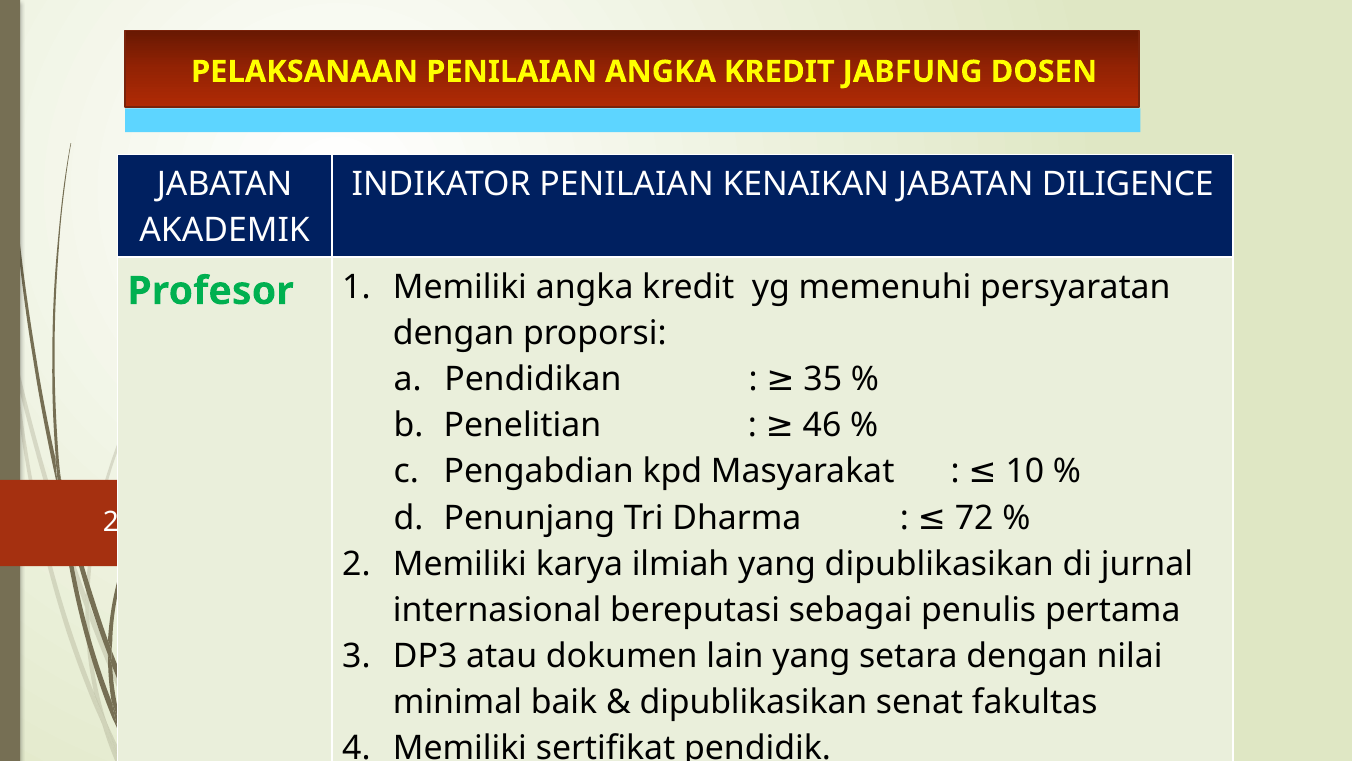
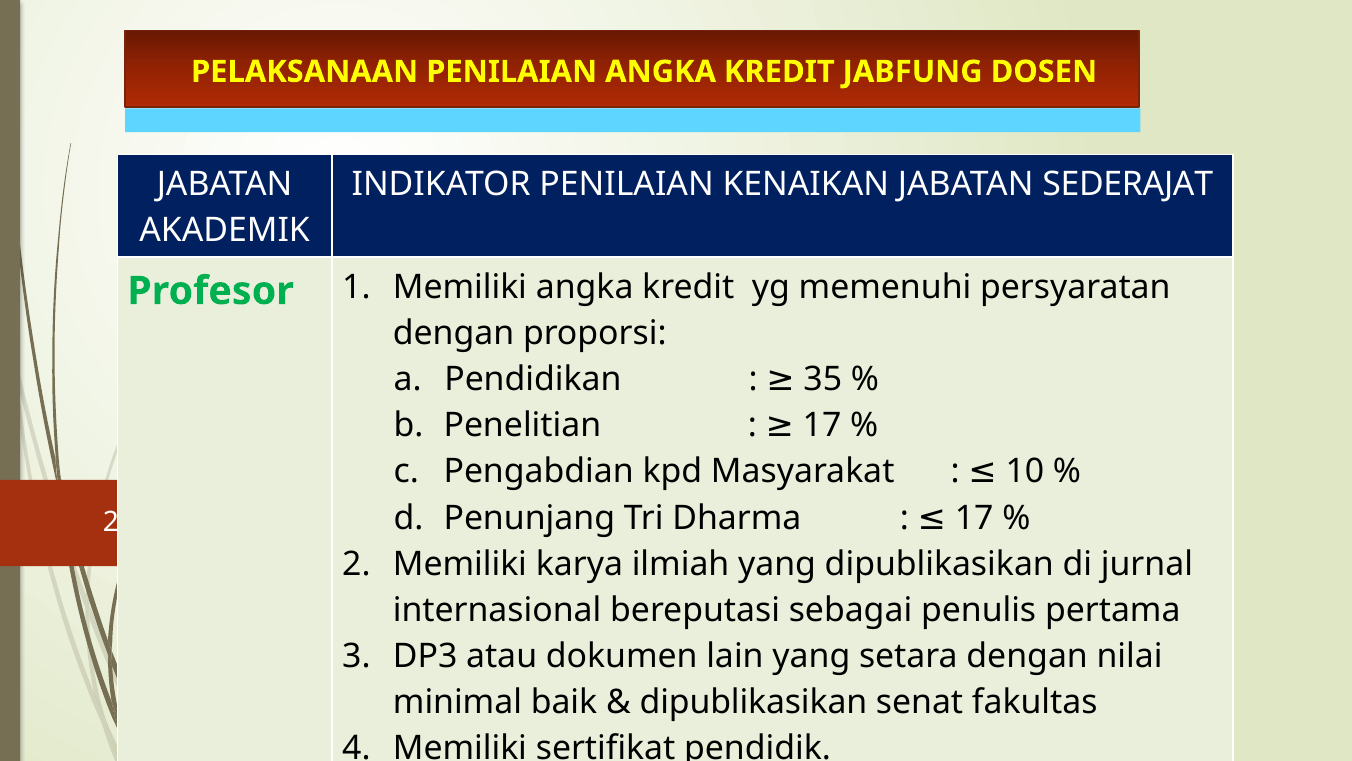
DILIGENCE: DILIGENCE -> SEDERAJAT
46 at (822, 425): 46 -> 17
72 at (974, 518): 72 -> 17
